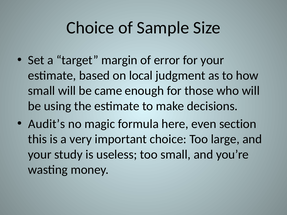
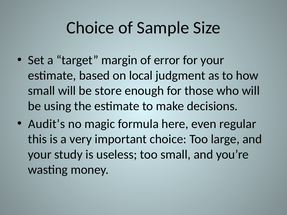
came: came -> store
section: section -> regular
